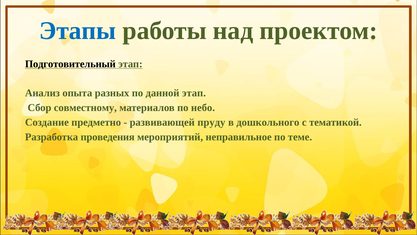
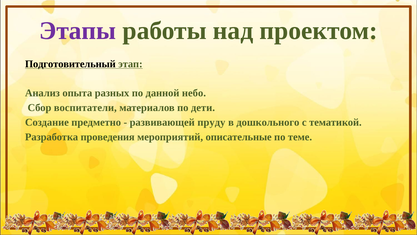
Этапы colour: blue -> purple
данной этап: этап -> небо
совместному: совместному -> воспитатели
небо: небо -> дети
неправильное: неправильное -> описательные
